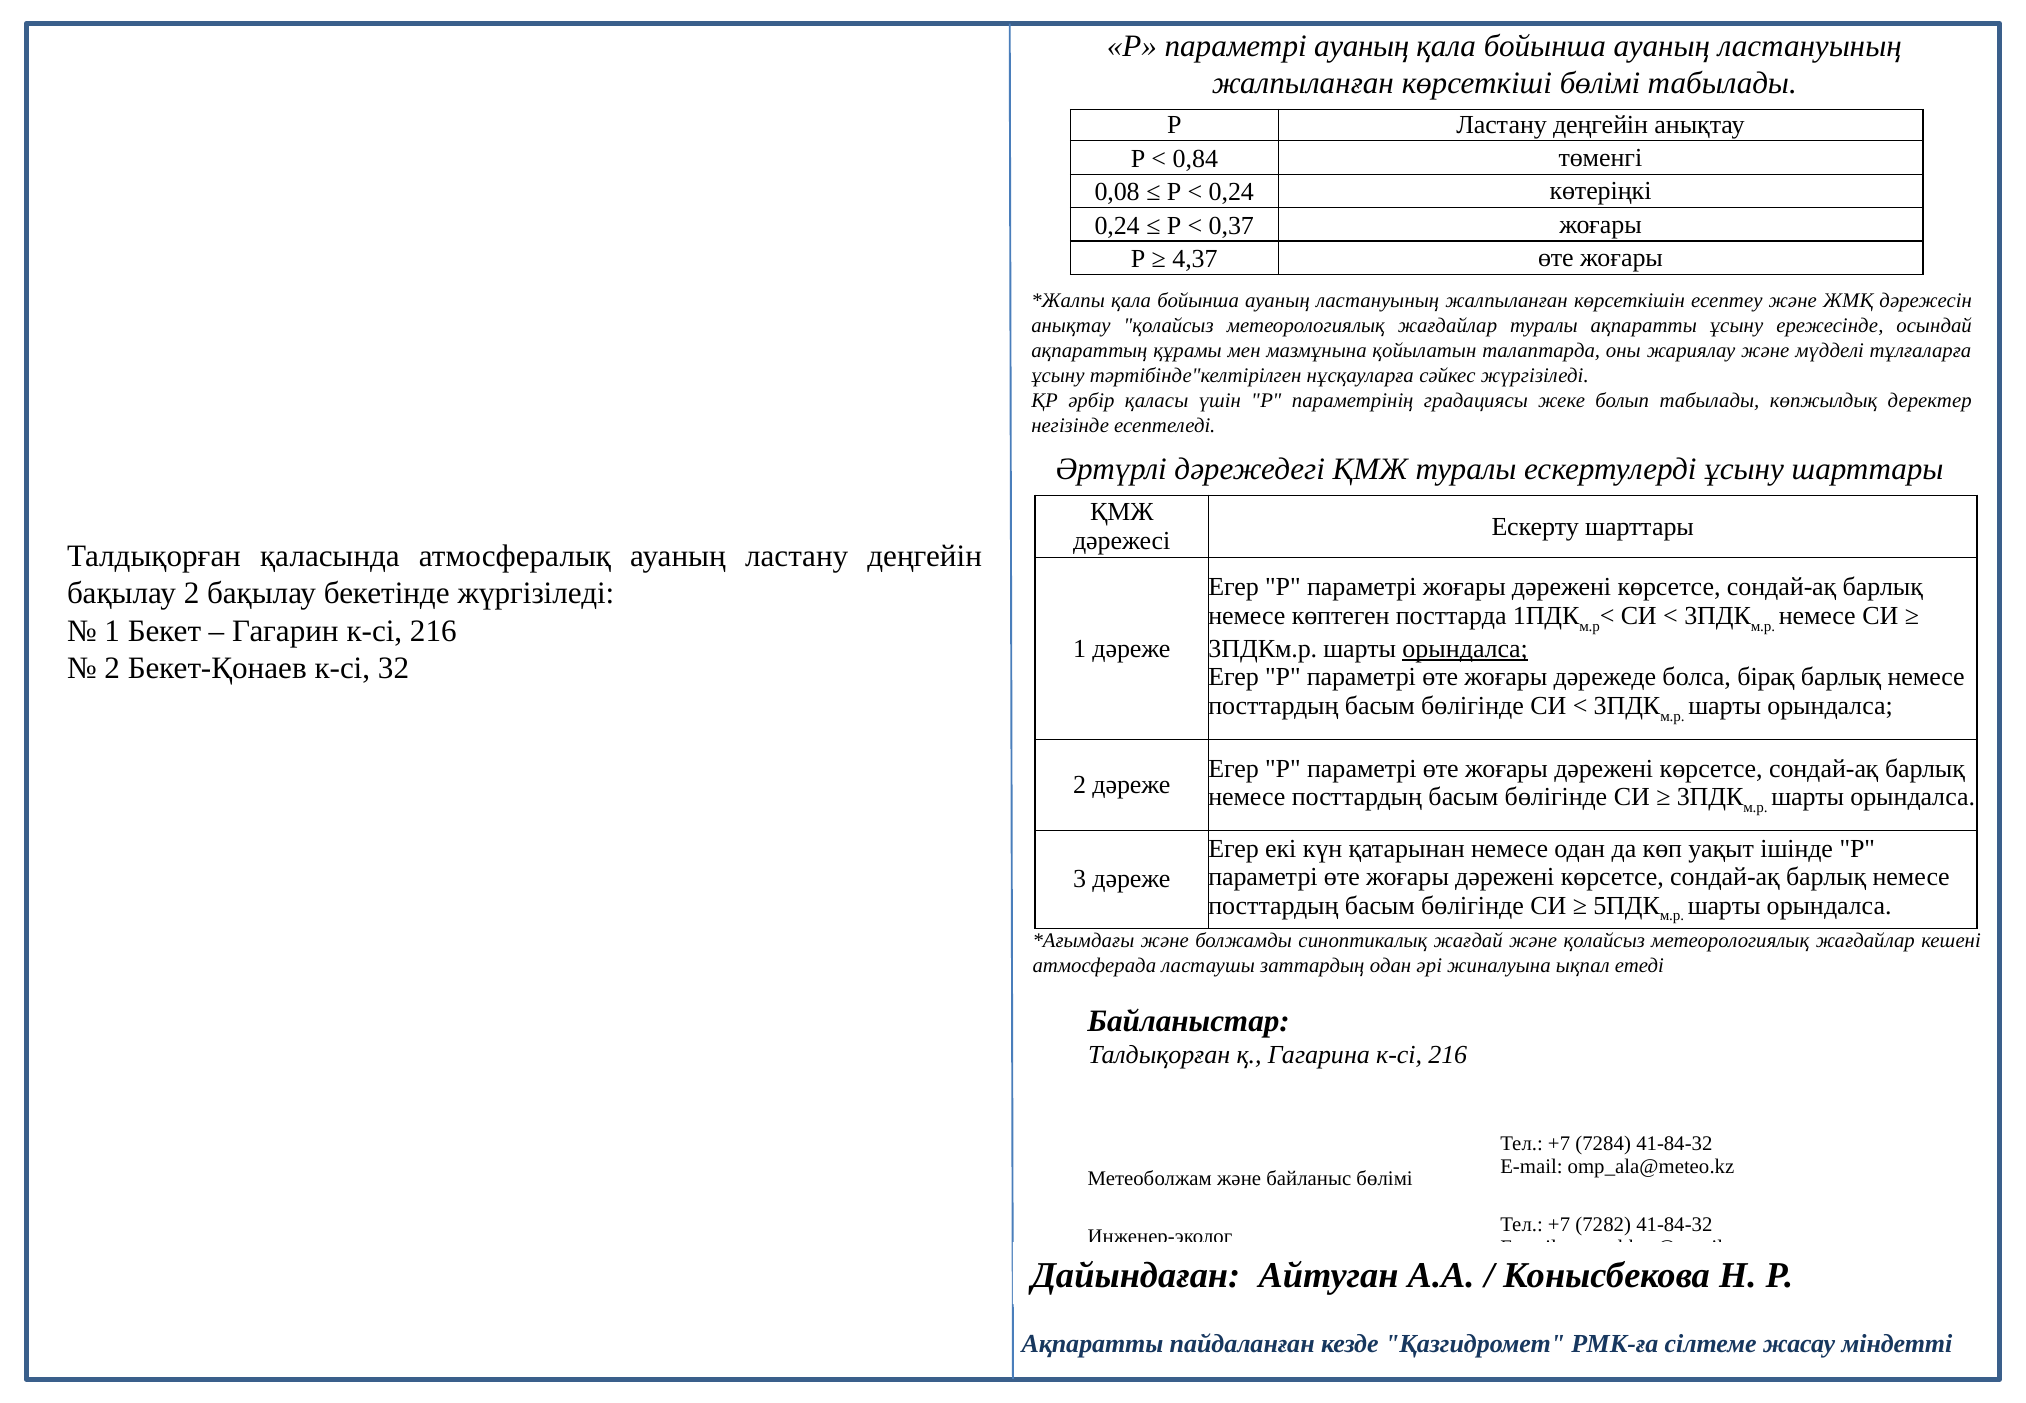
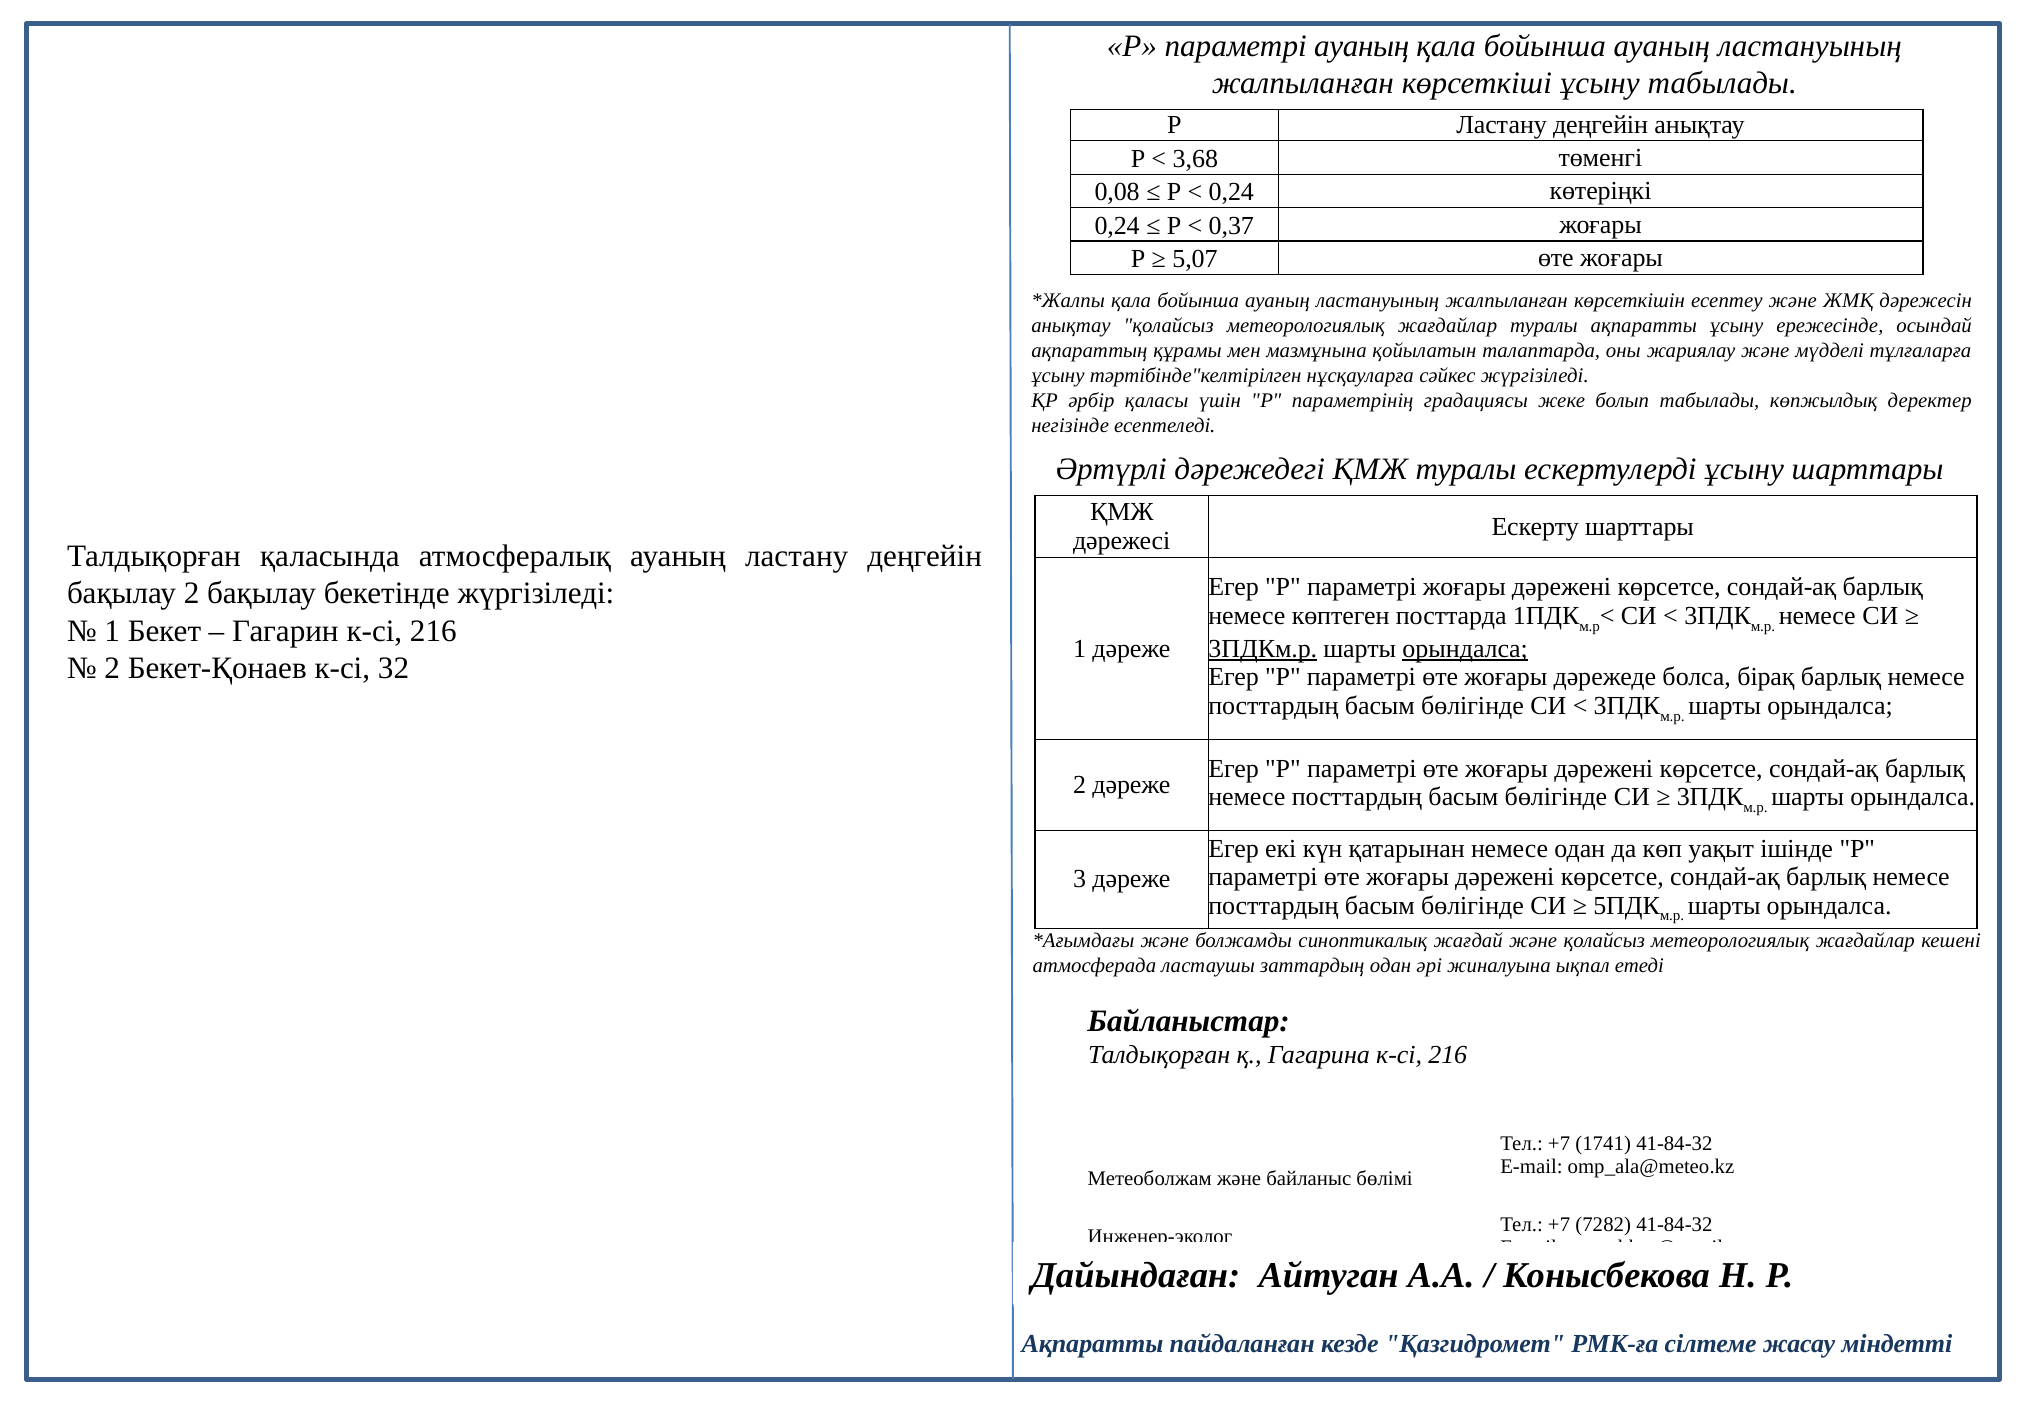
көрсеткіші бөлімі: бөлімі -> ұсыну
0,84: 0,84 -> 3,68
4,37: 4,37 -> 5,07
3ПДКм.р underline: none -> present
7284: 7284 -> 1741
